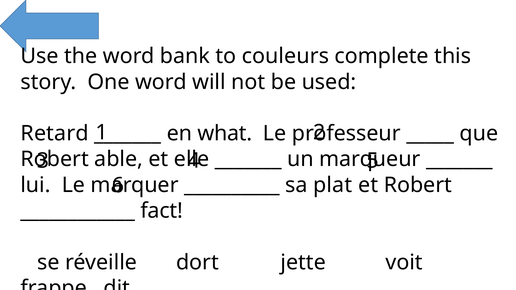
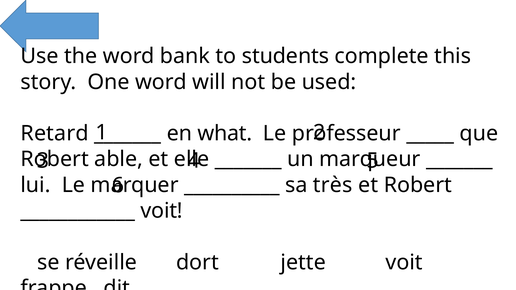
couleurs: couleurs -> students
plat: plat -> très
fact at (162, 211): fact -> voit
